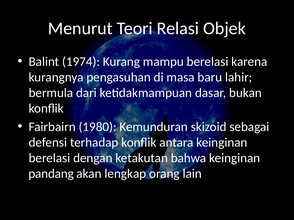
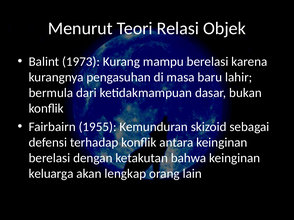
1974: 1974 -> 1973
1980: 1980 -> 1955
pandang: pandang -> keluarga
